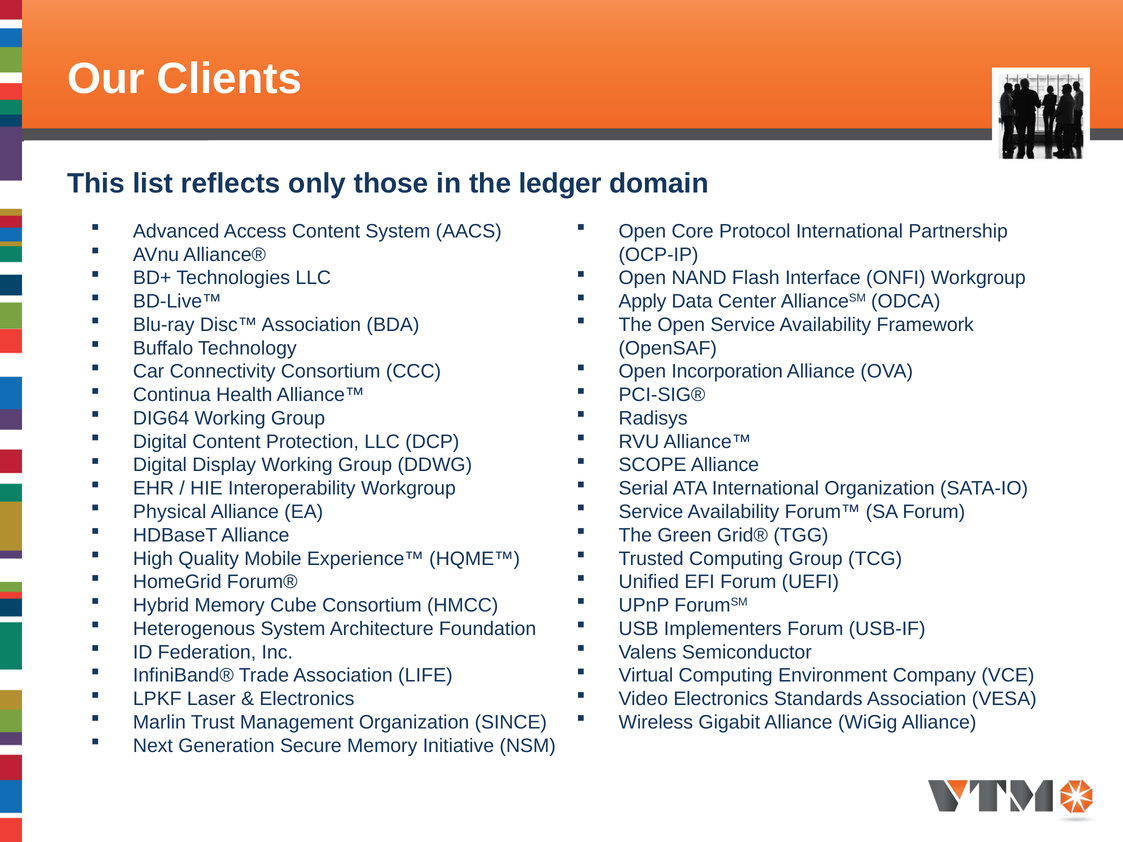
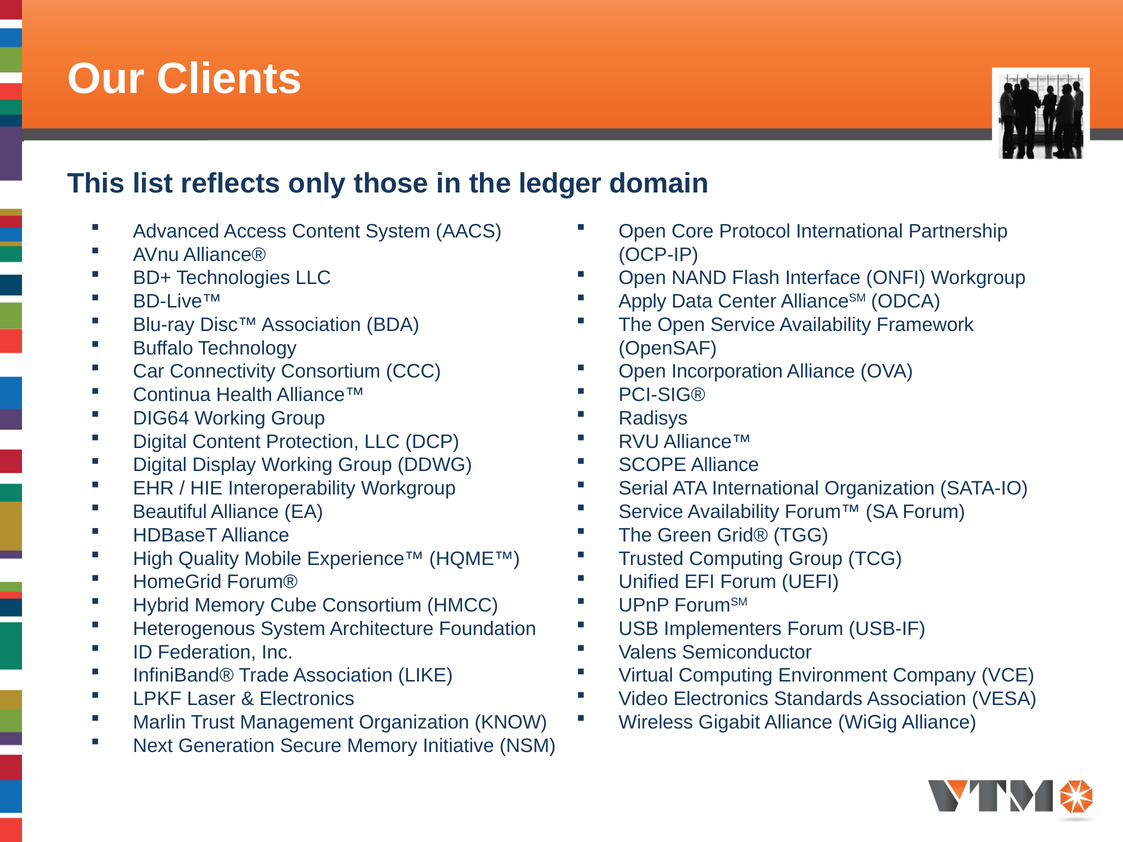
Physical: Physical -> Beautiful
LIFE: LIFE -> LIKE
SINCE: SINCE -> KNOW
